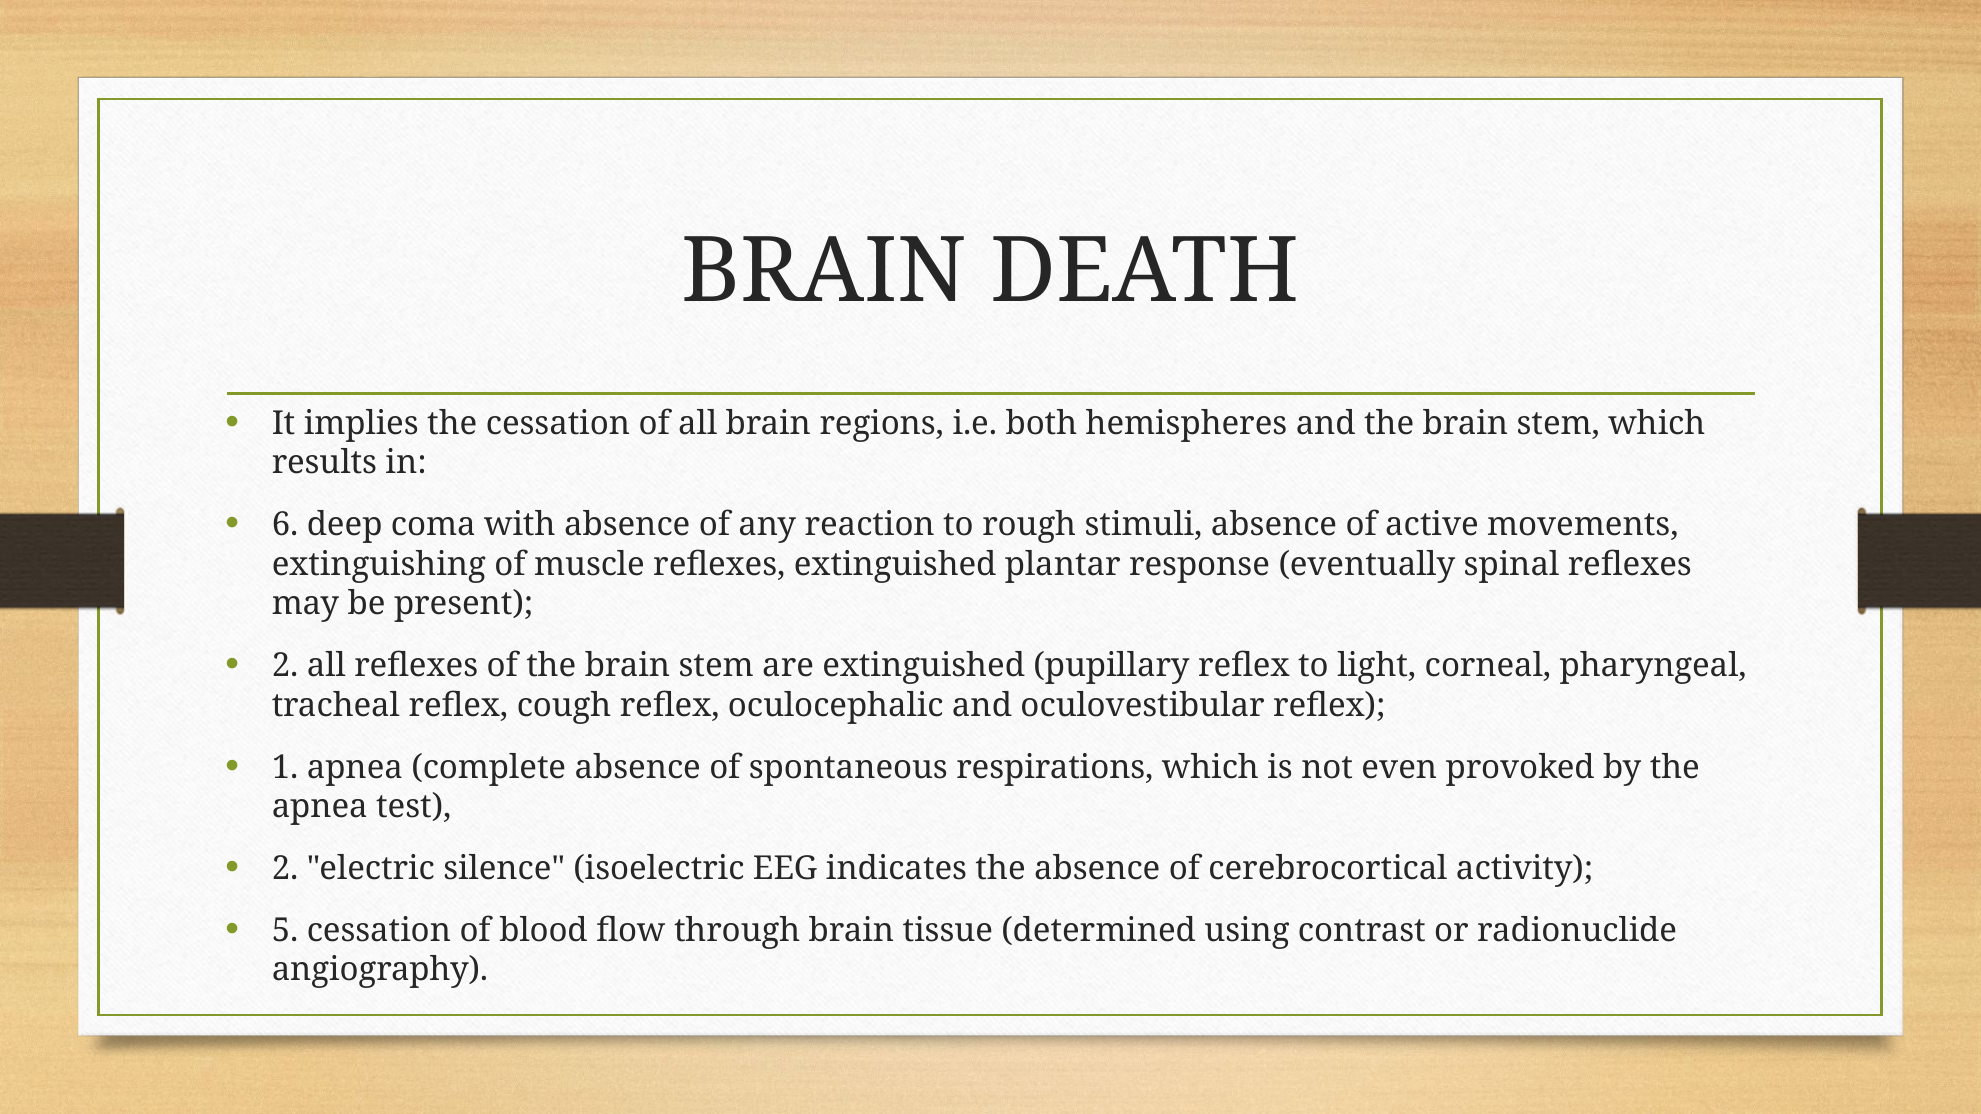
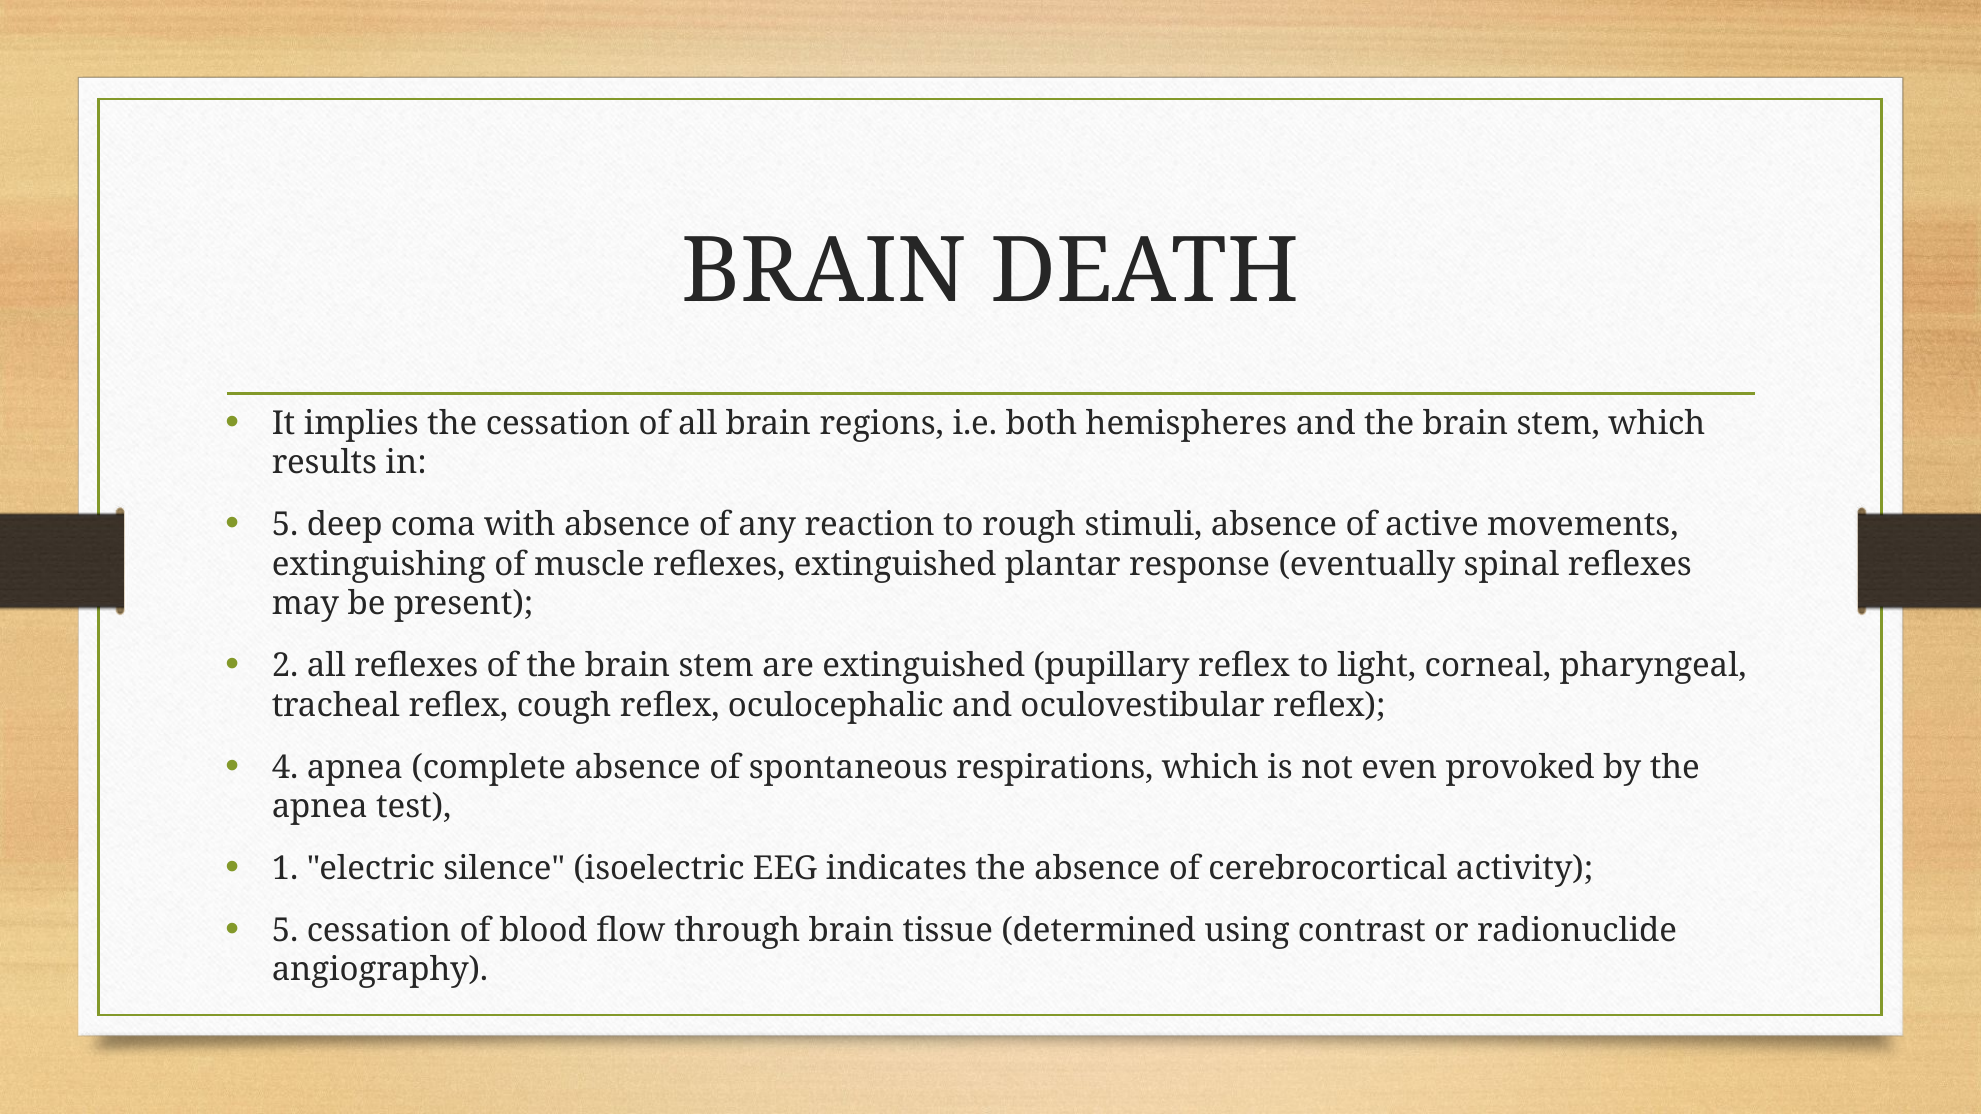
6 at (285, 525): 6 -> 5
1: 1 -> 4
2 at (285, 869): 2 -> 1
